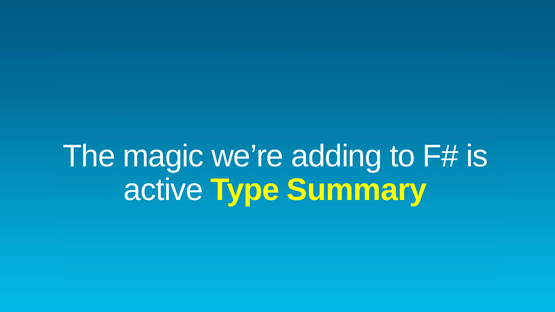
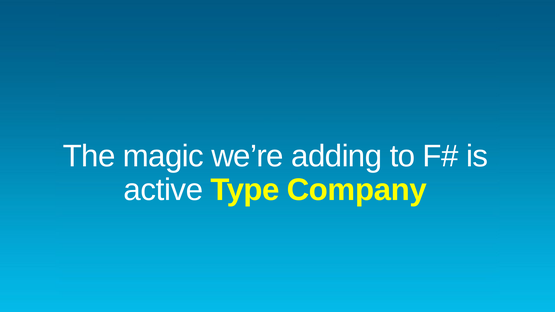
Summary: Summary -> Company
